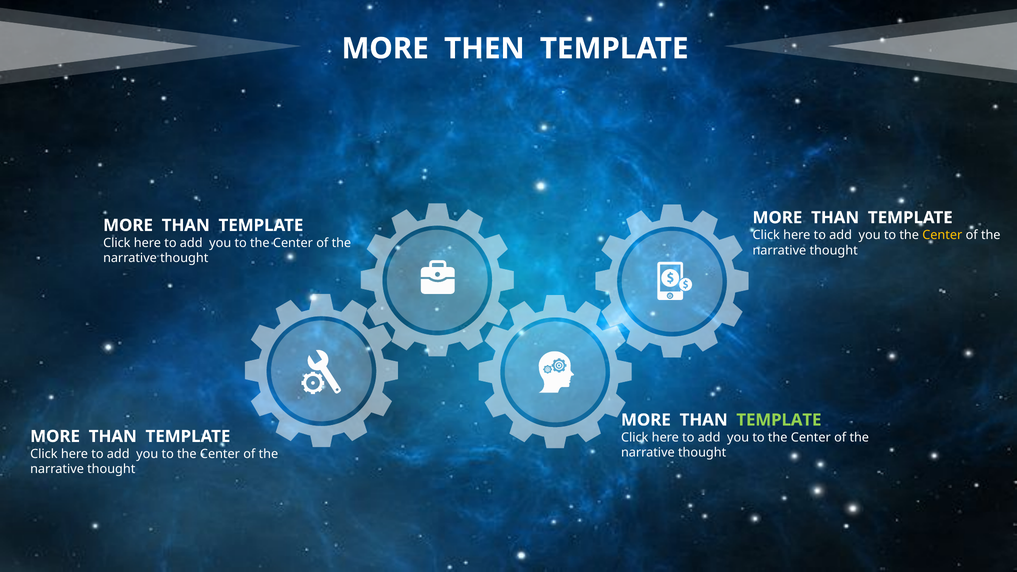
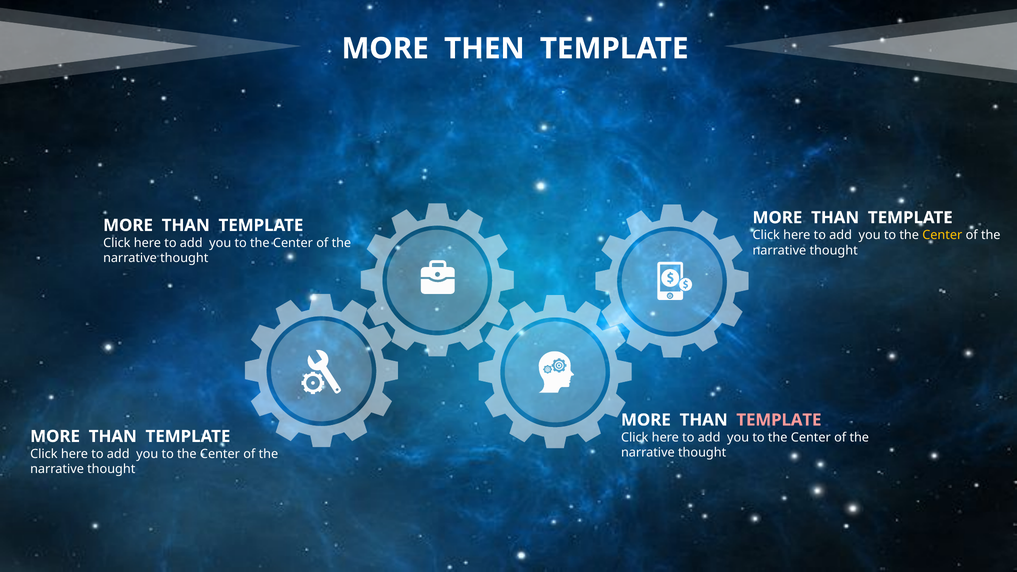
TEMPLATE at (779, 420) colour: light green -> pink
